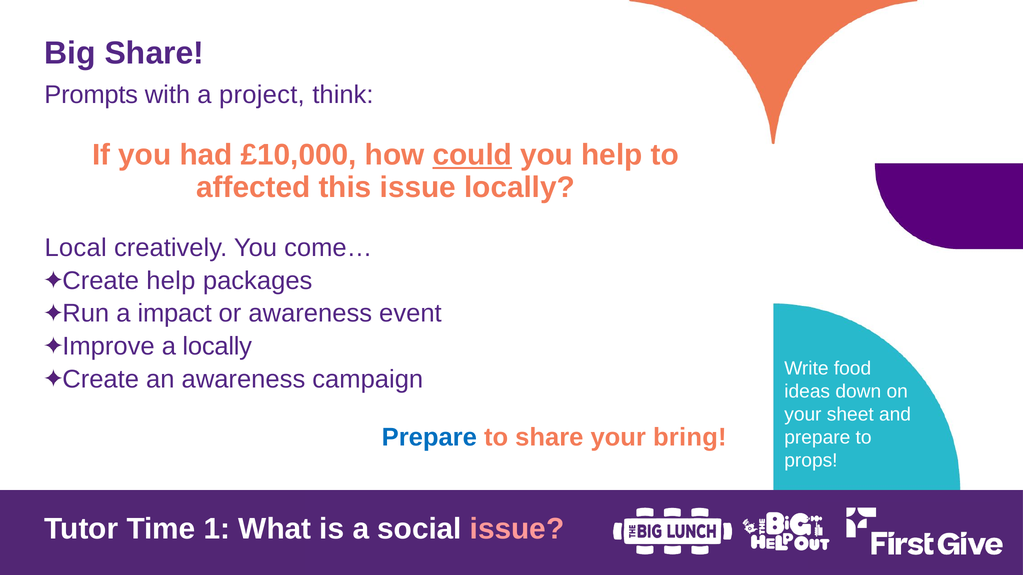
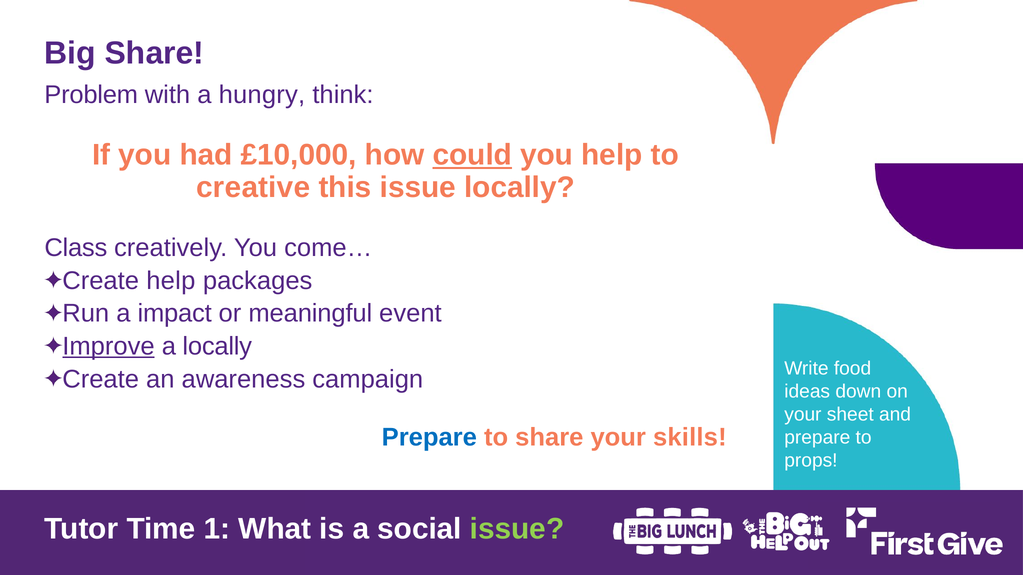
Prompts: Prompts -> Problem
project: project -> hungry
affected: affected -> creative
Local: Local -> Class
or awareness: awareness -> meaningful
Improve underline: none -> present
bring: bring -> skills
issue at (517, 529) colour: pink -> light green
